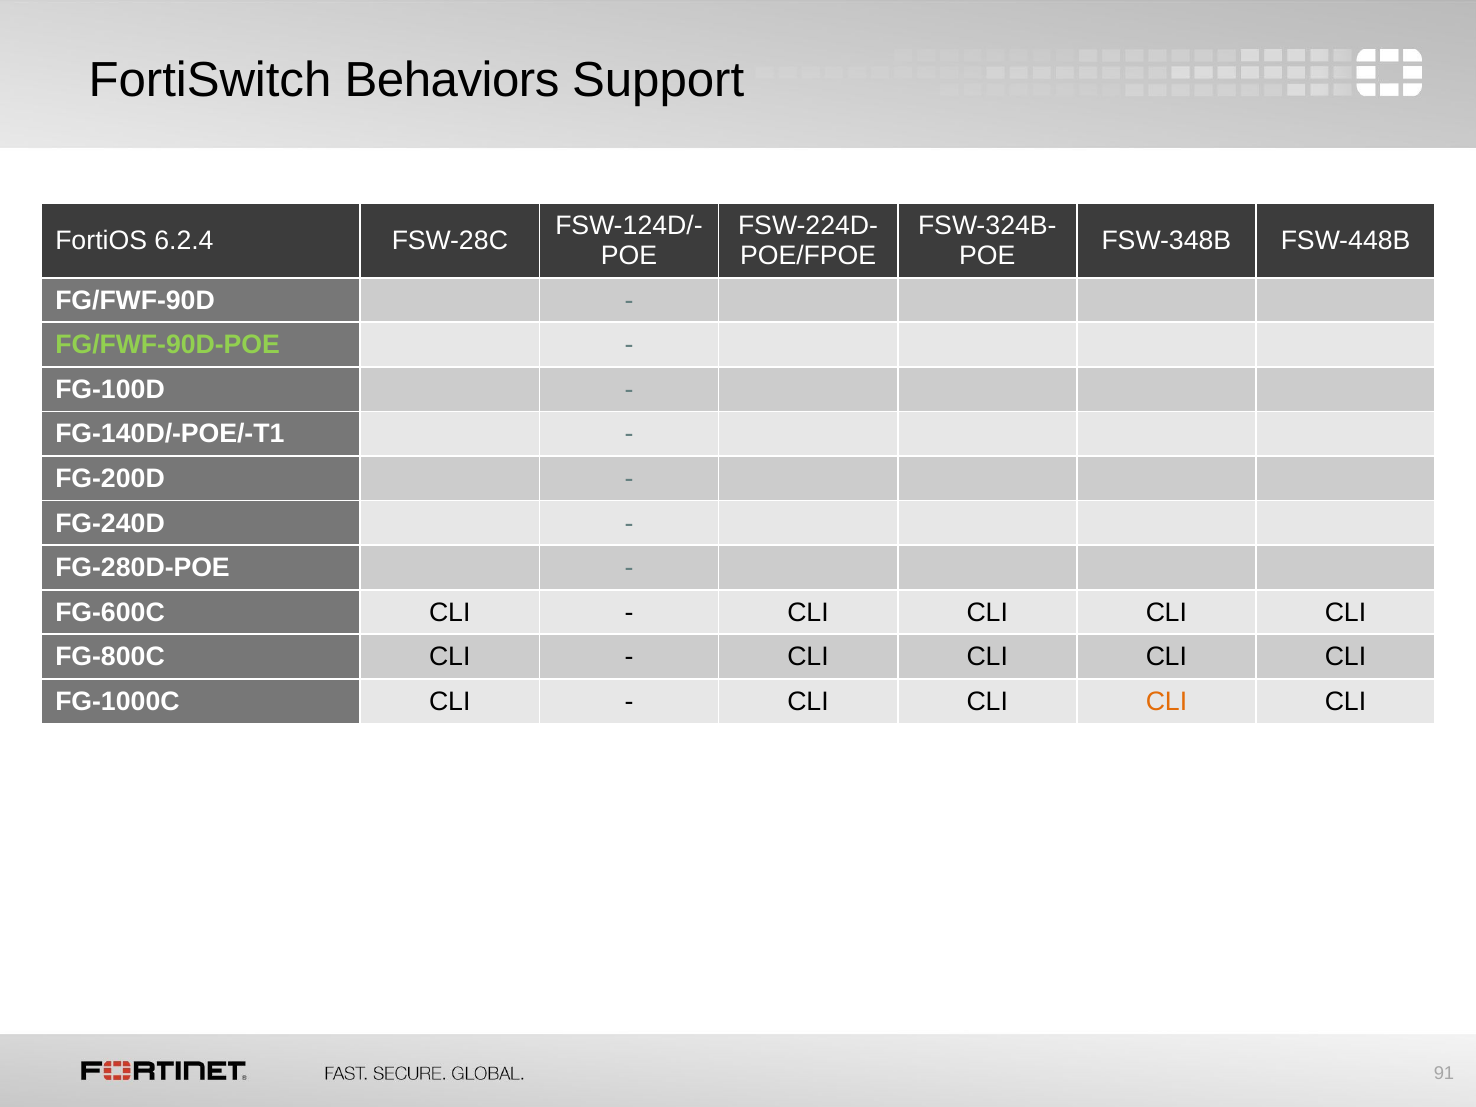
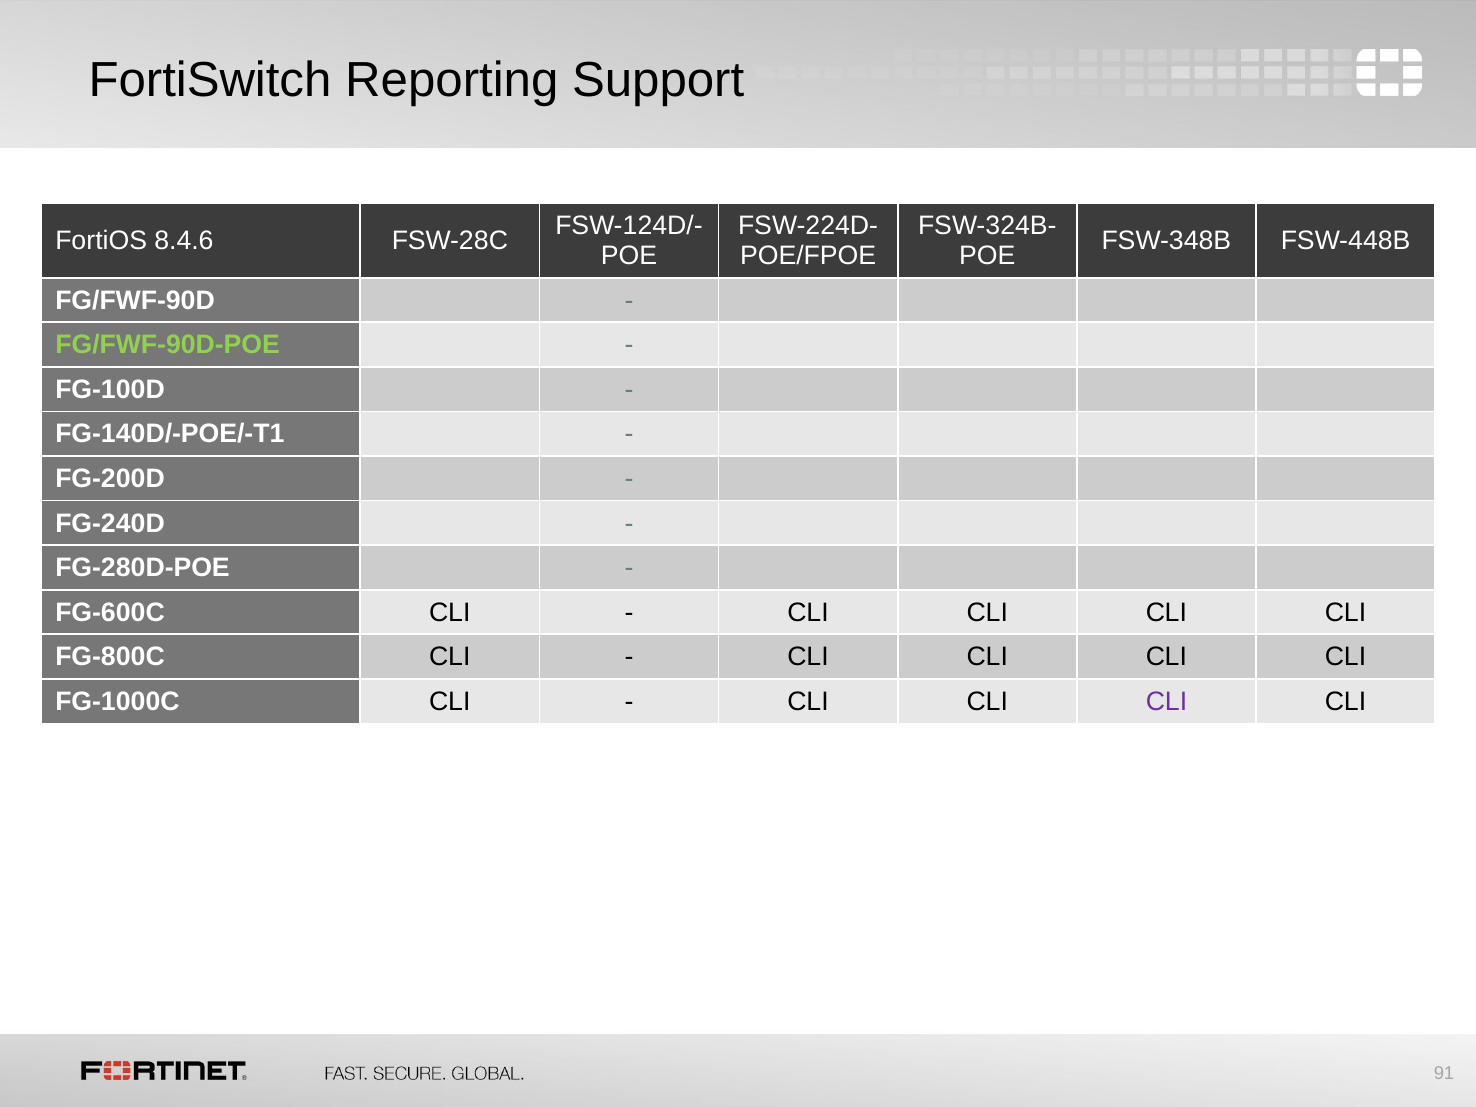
Behaviors: Behaviors -> Reporting
6.2.4: 6.2.4 -> 8.4.6
CLI at (1166, 702) colour: orange -> purple
